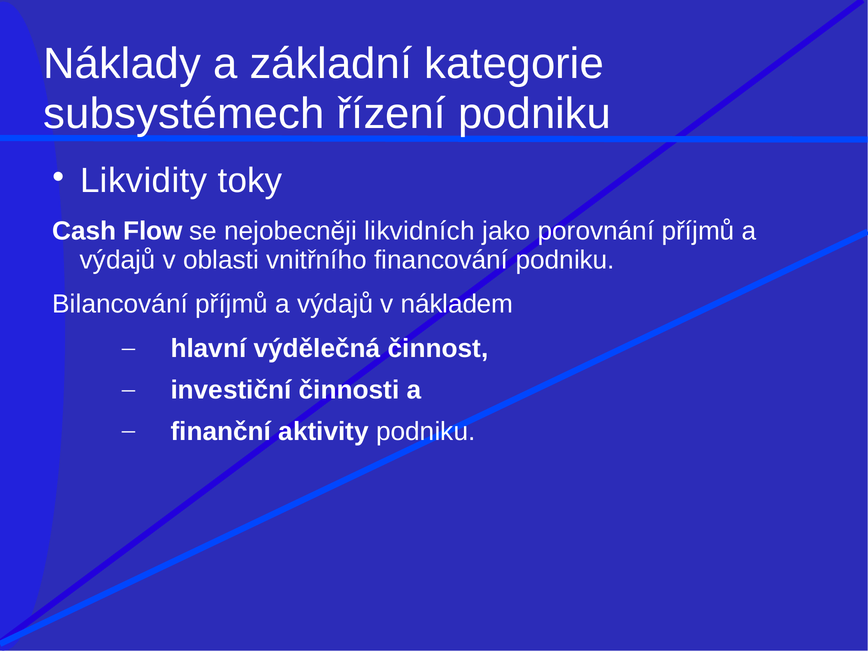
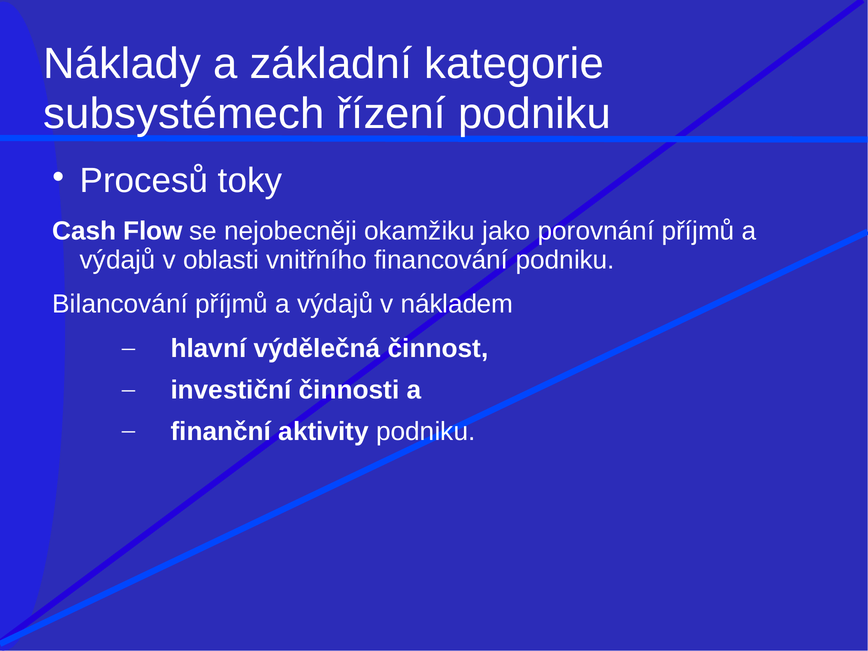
Likvidity: Likvidity -> Procesů
likvidních: likvidních -> okamžiku
